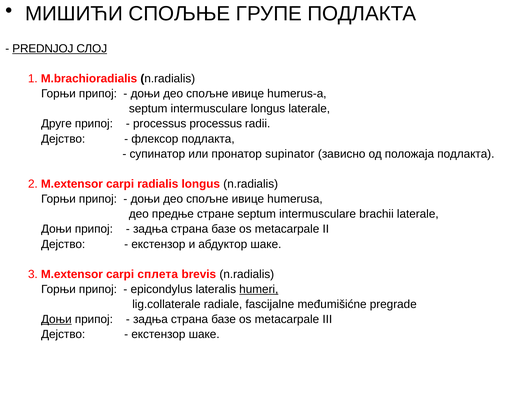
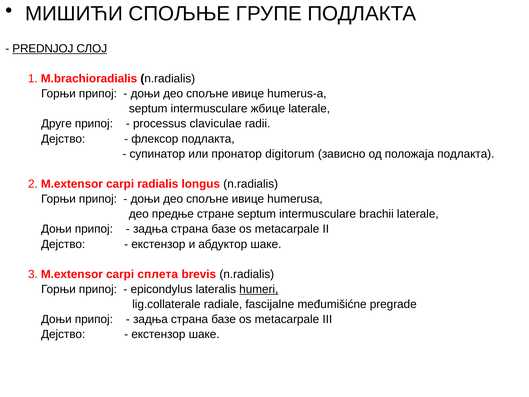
intermusculare longus: longus -> жбице
processus processus: processus -> claviculae
supinator: supinator -> digitorum
Доњи at (56, 319) underline: present -> none
